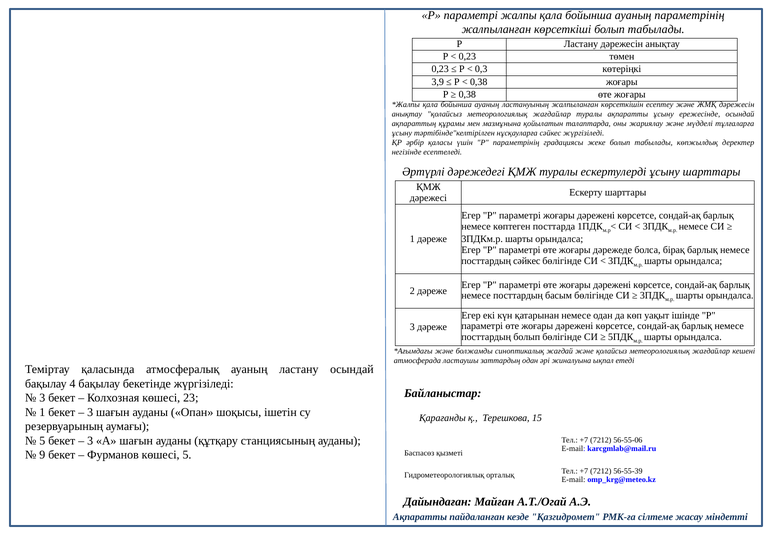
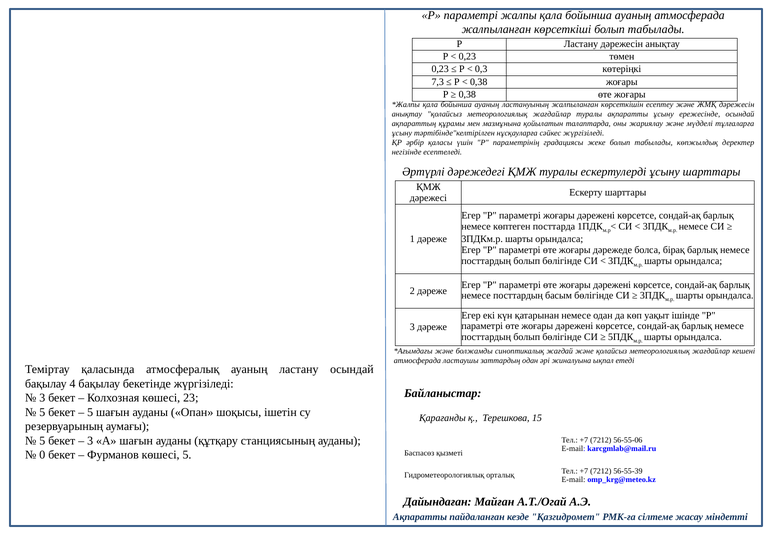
ауаның параметрінің: параметрінің -> атмосферада
3,9: 3,9 -> 7,3
сәйкес at (527, 261): сәйкес -> болып
1 at (42, 412): 1 -> 5
3 at (90, 412): 3 -> 5
9: 9 -> 0
